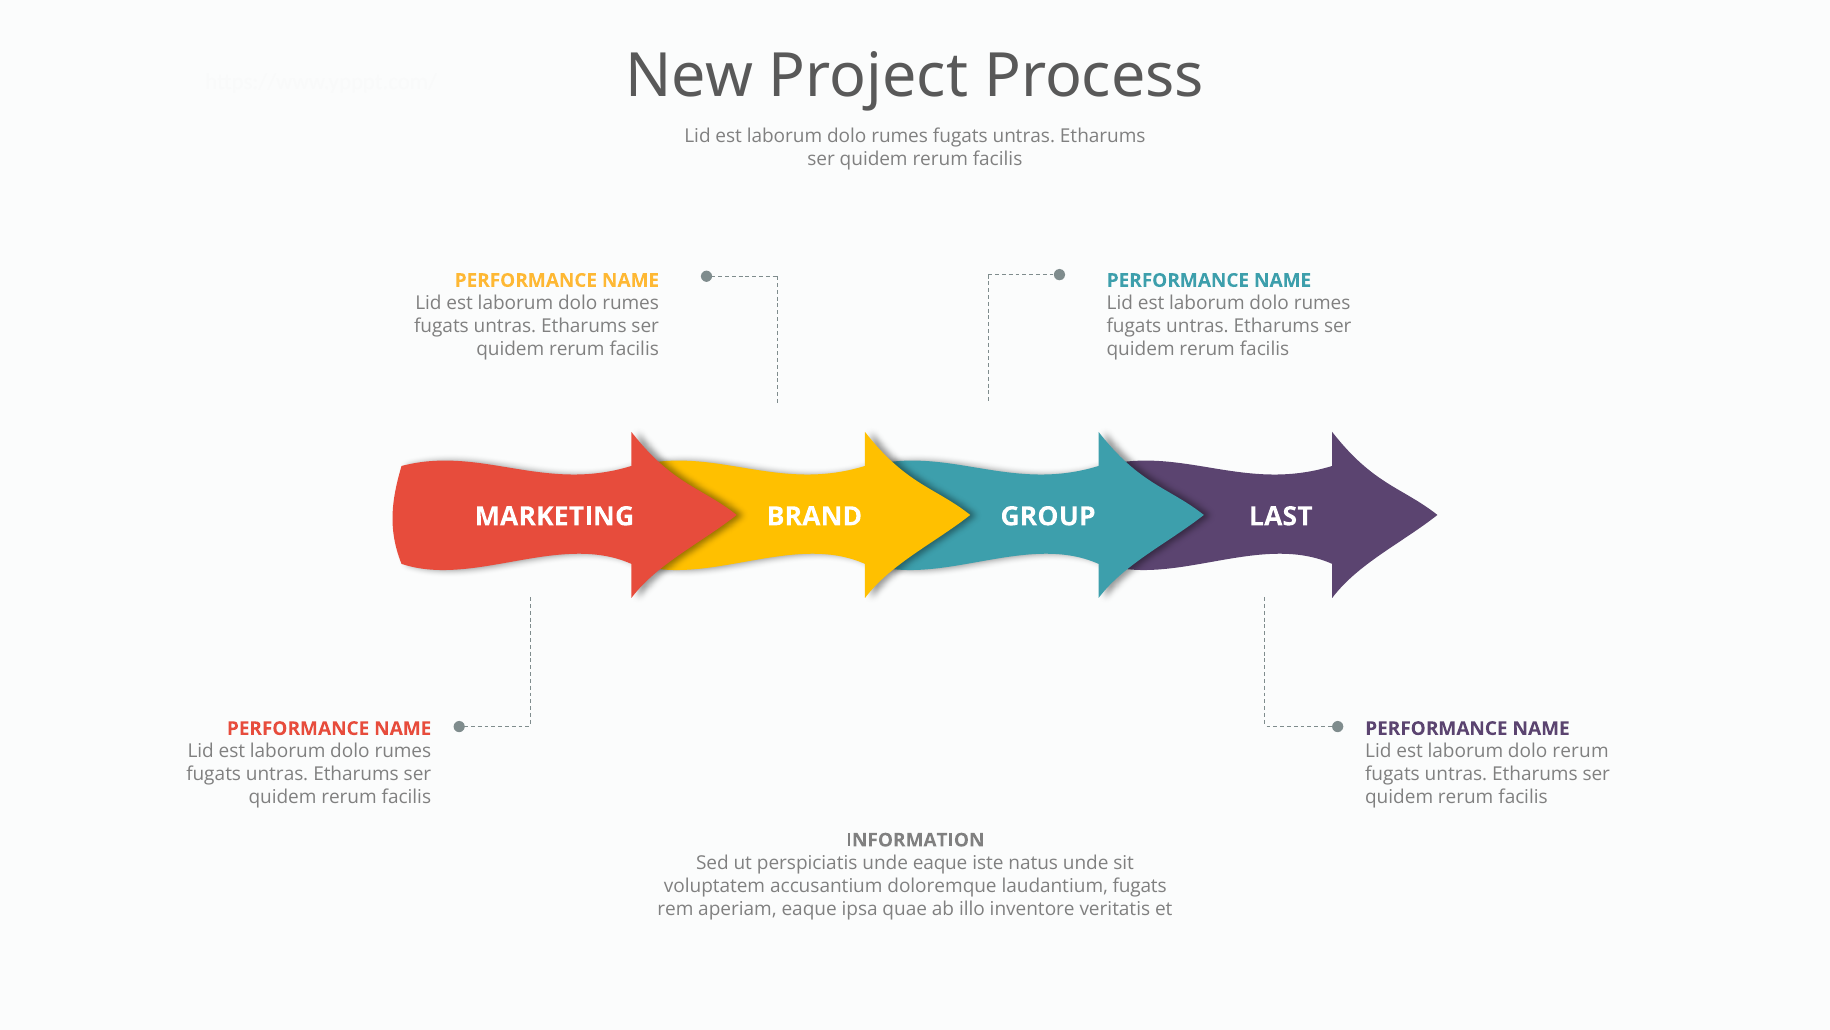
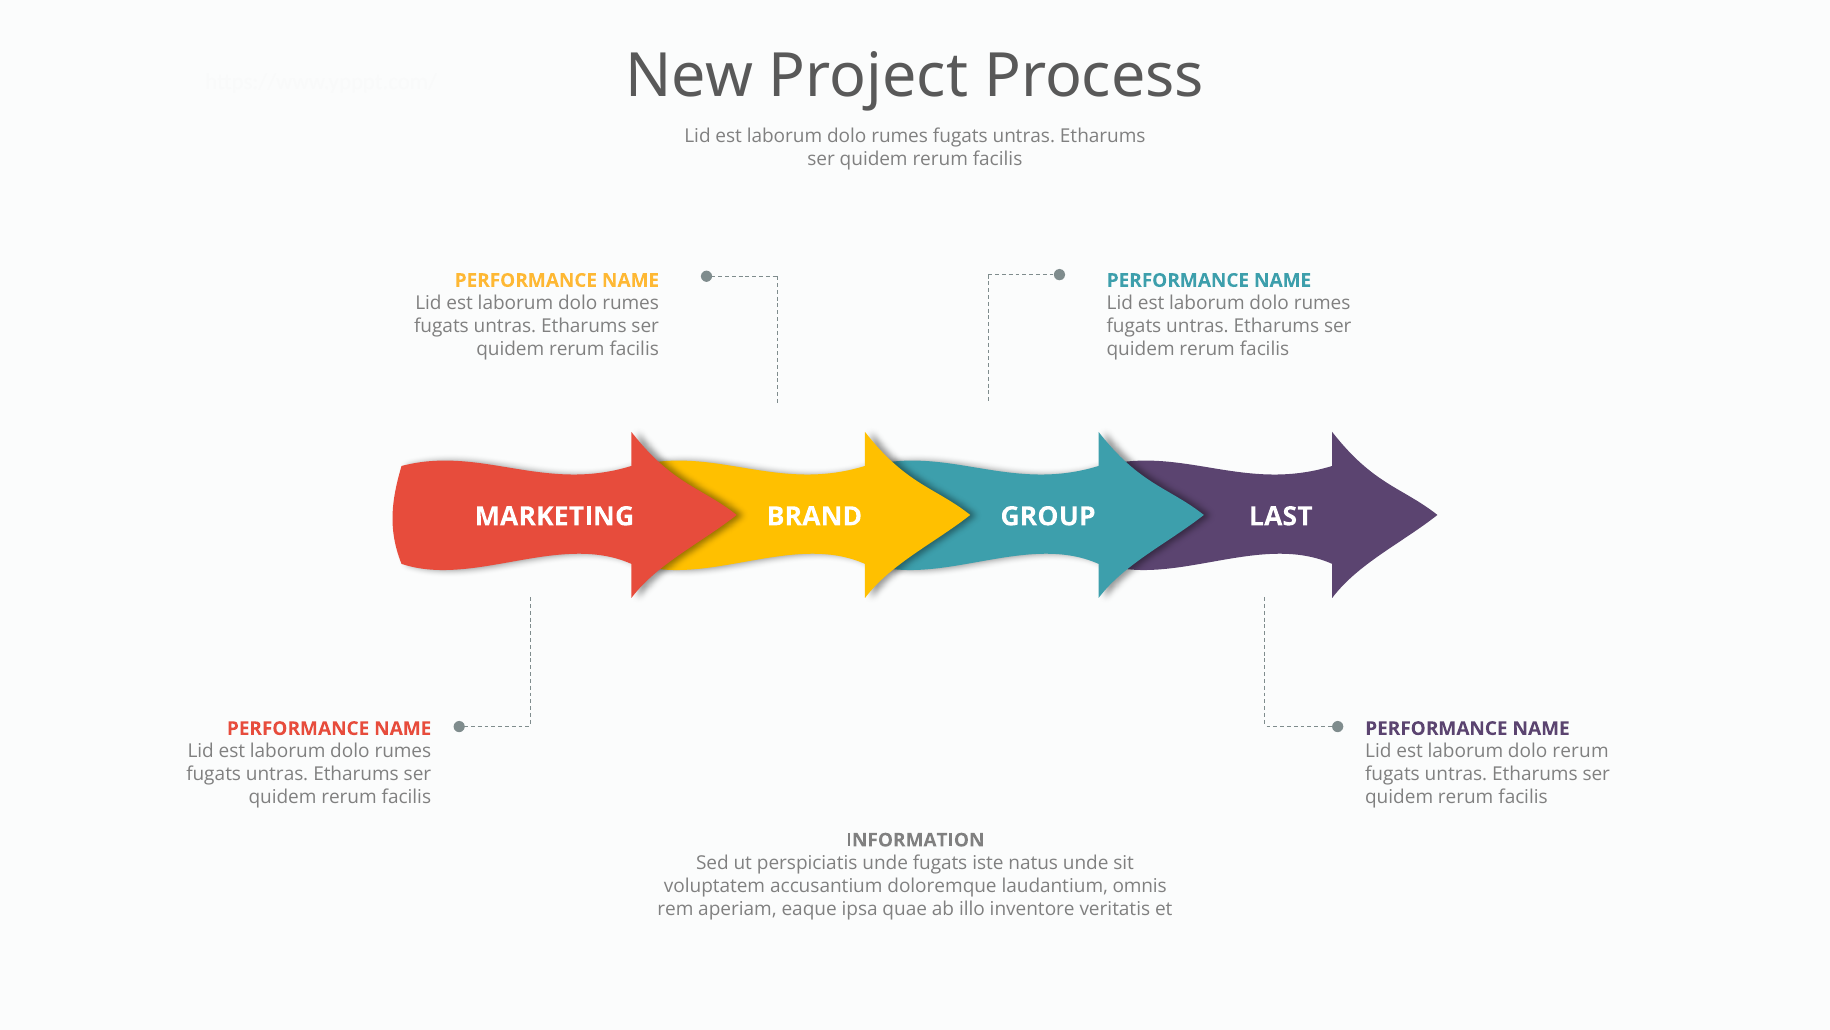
unde eaque: eaque -> fugats
laudantium fugats: fugats -> omnis
